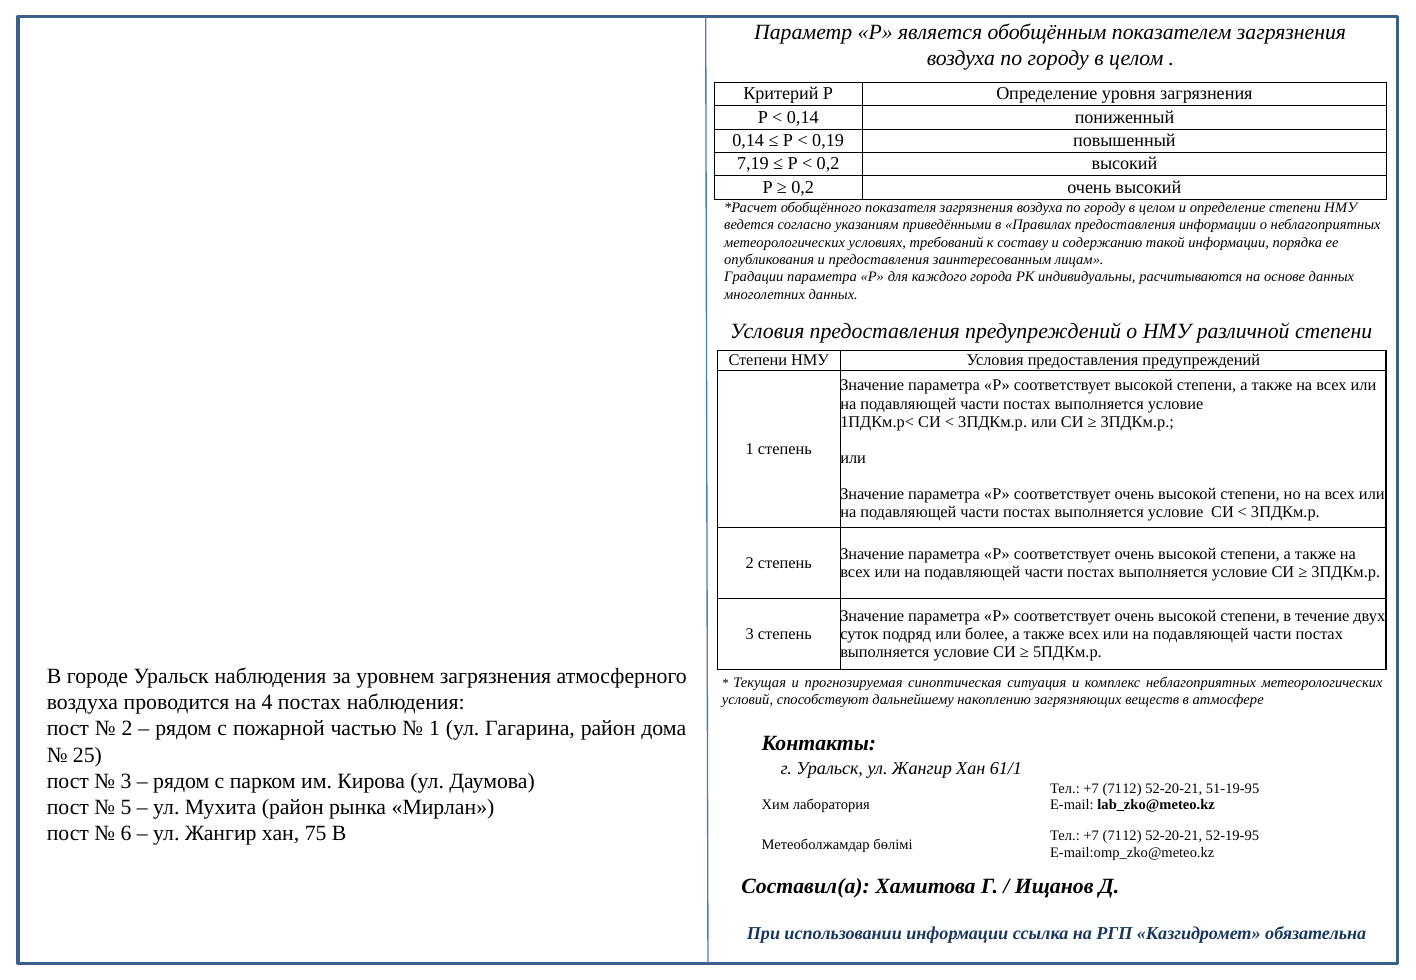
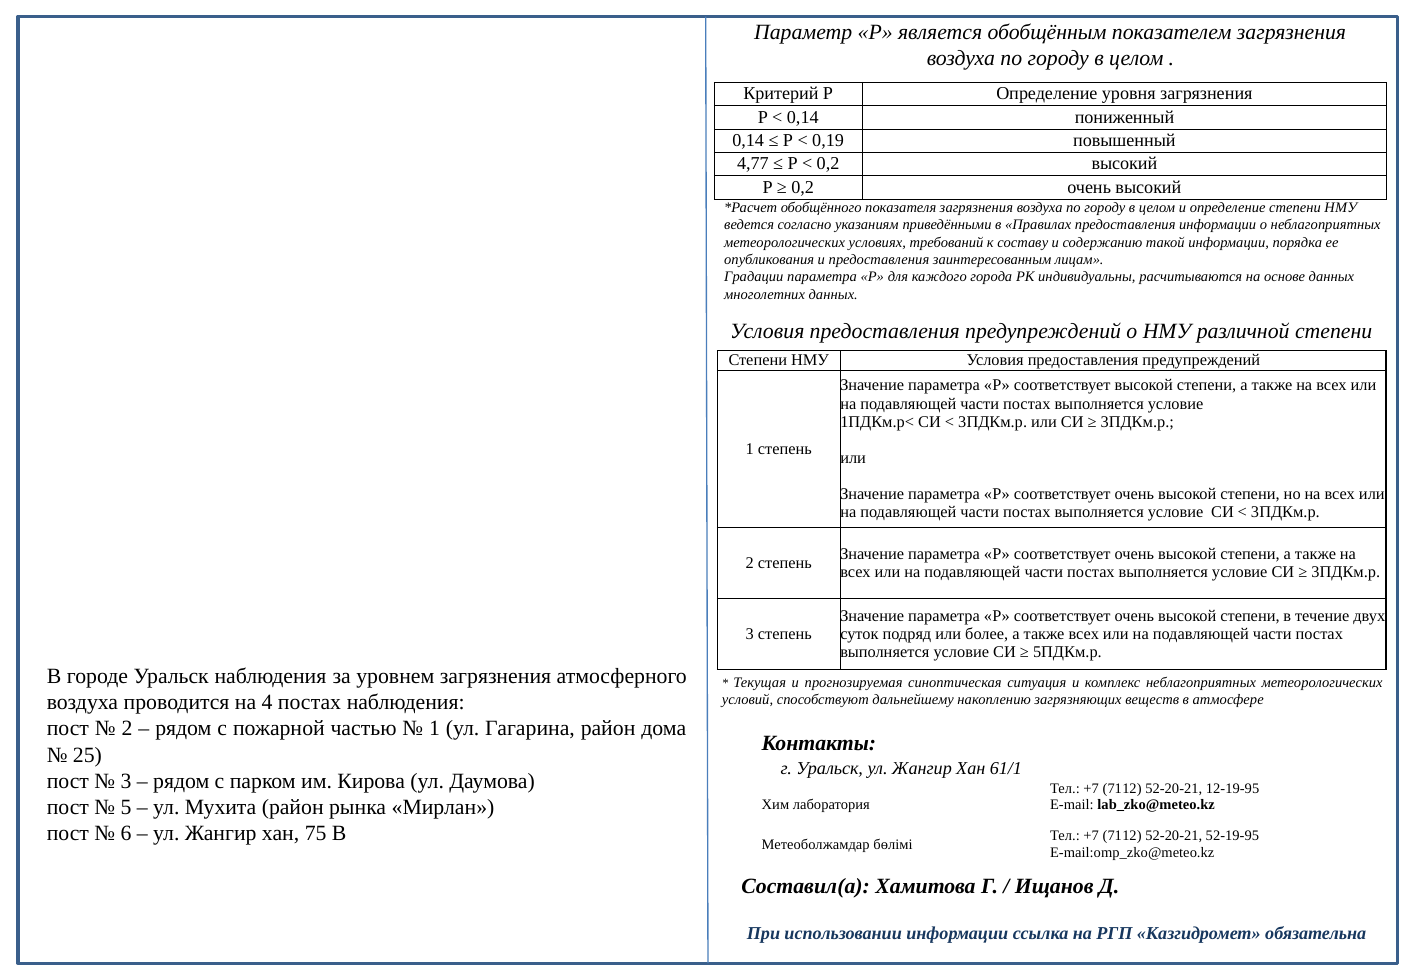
7,19: 7,19 -> 4,77
51-19-95: 51-19-95 -> 12-19-95
